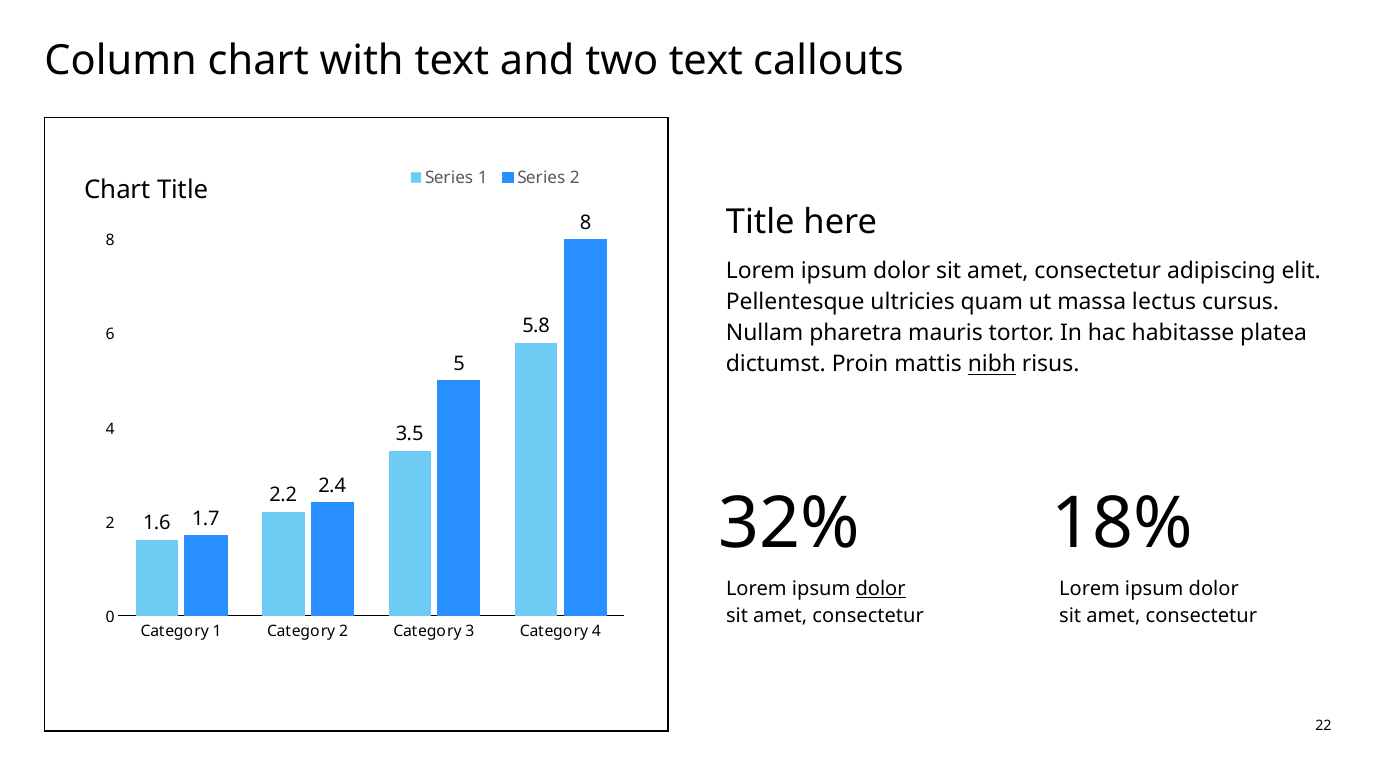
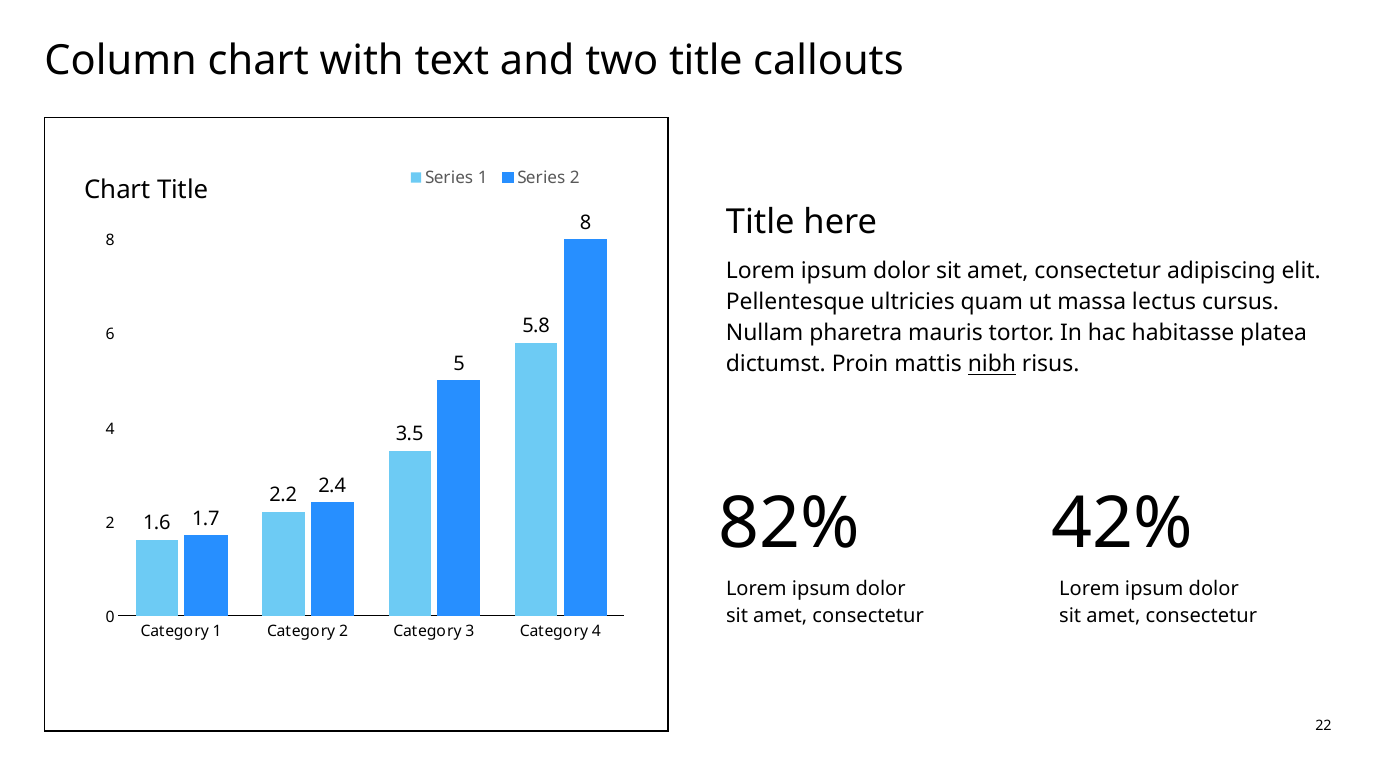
two text: text -> title
32%: 32% -> 82%
18%: 18% -> 42%
dolor at (881, 589) underline: present -> none
